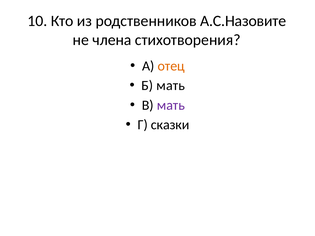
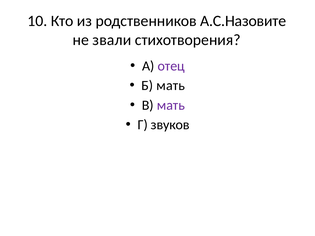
члена: члена -> звали
отец colour: orange -> purple
сказки: сказки -> звуков
